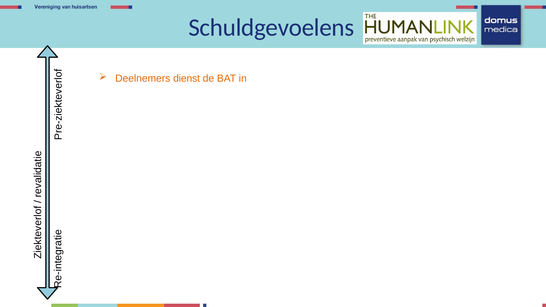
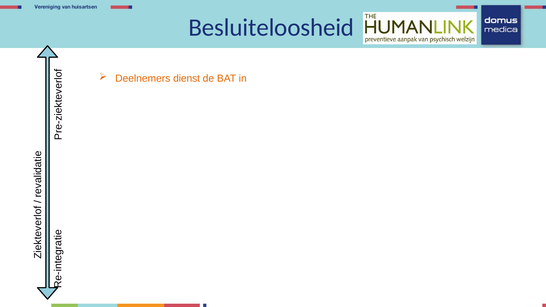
Schuldgevoelens: Schuldgevoelens -> Besluiteloosheid
